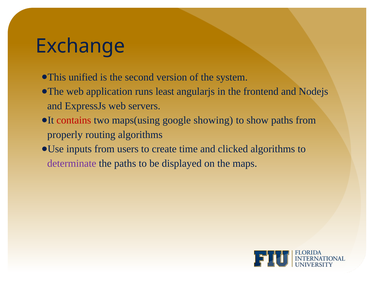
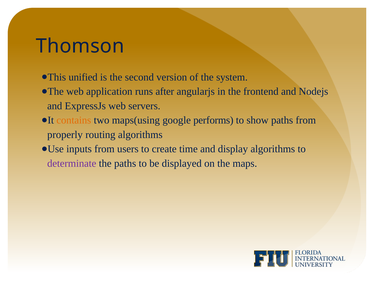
Exchange: Exchange -> Thomson
least: least -> after
contains colour: red -> orange
showing: showing -> performs
clicked: clicked -> display
